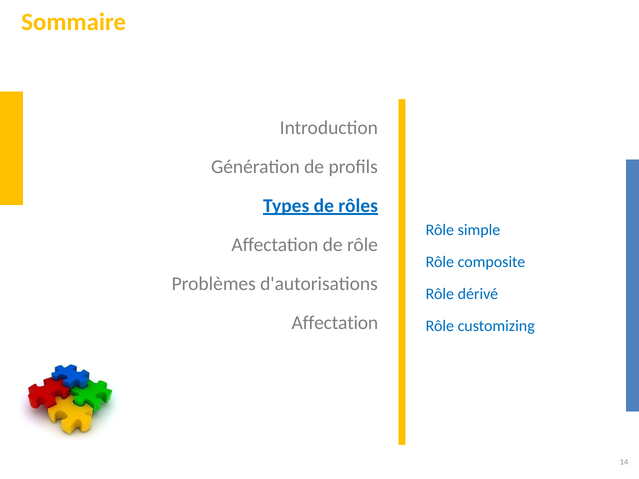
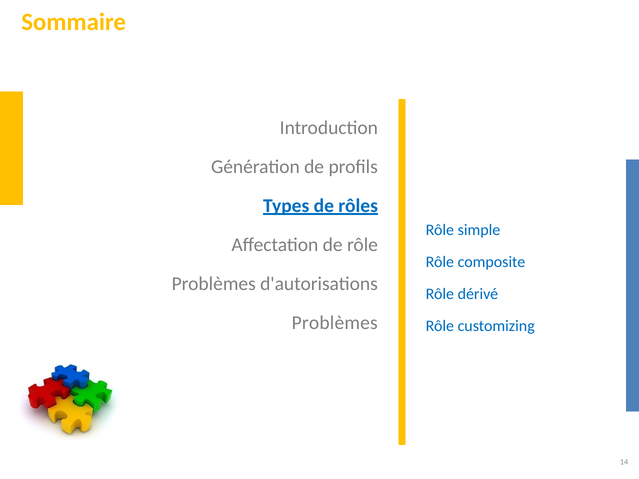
Affectation at (335, 323): Affectation -> Problèmes
